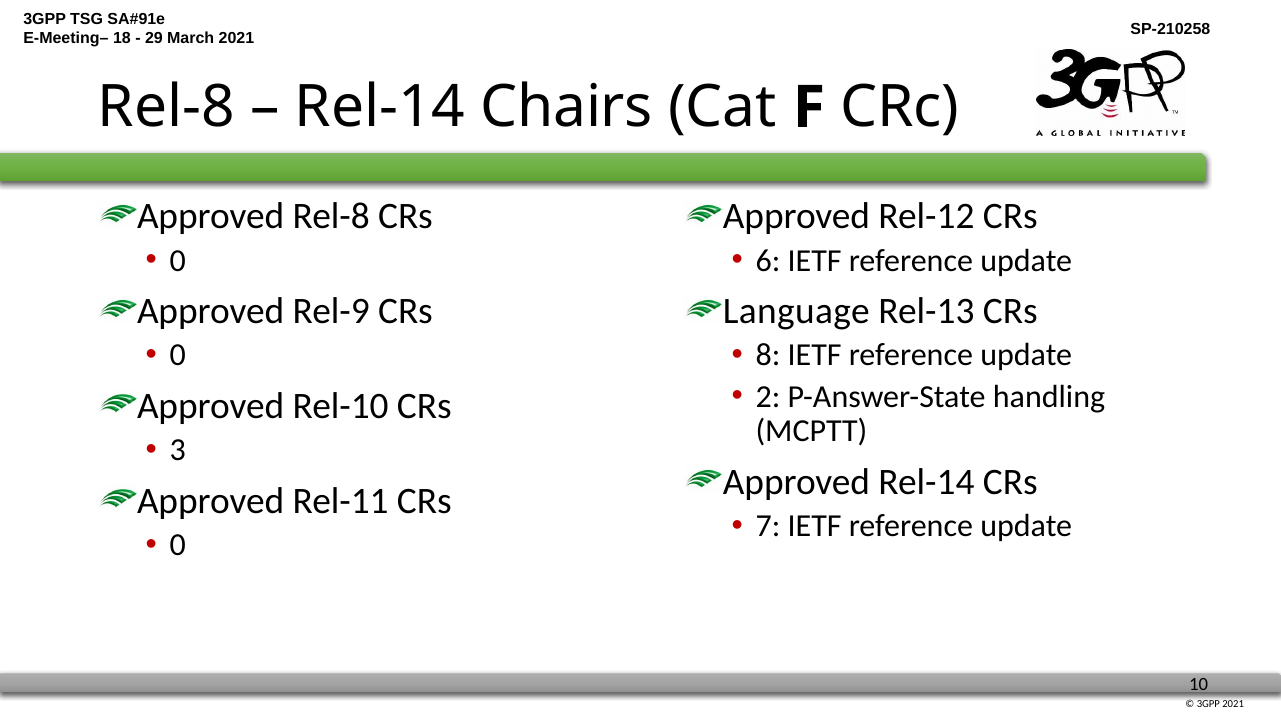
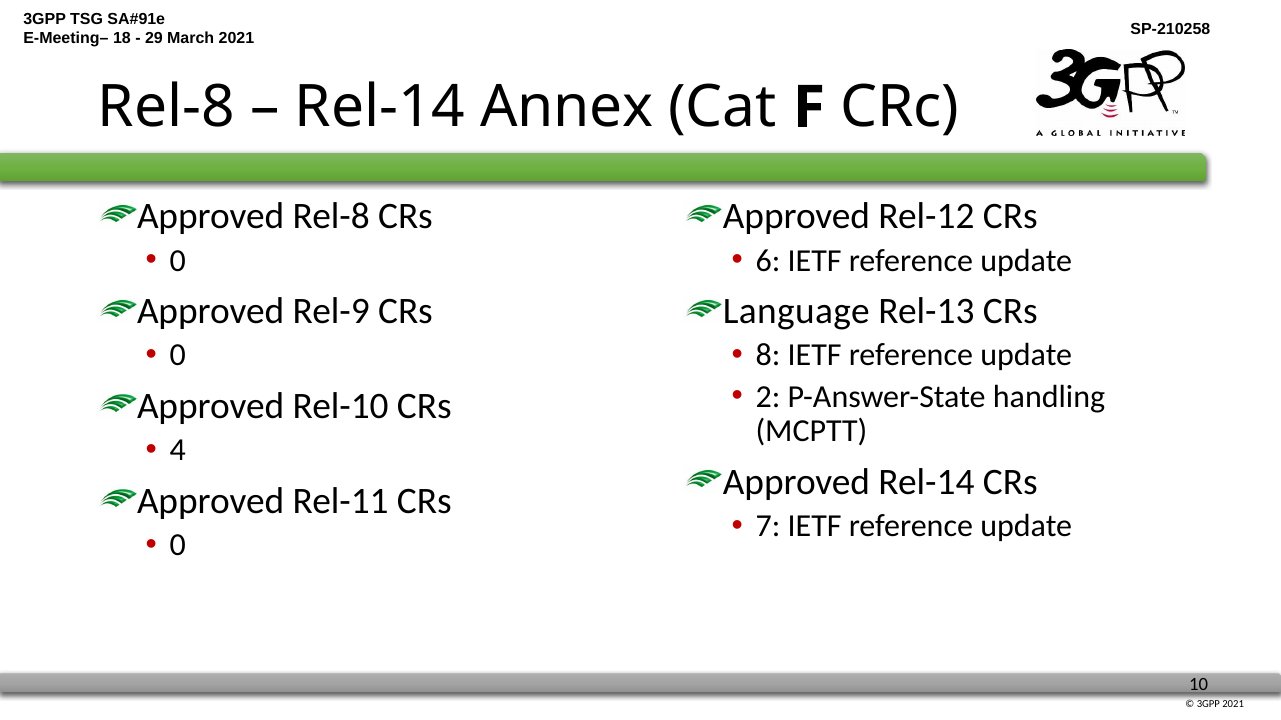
Chairs: Chairs -> Annex
3: 3 -> 4
